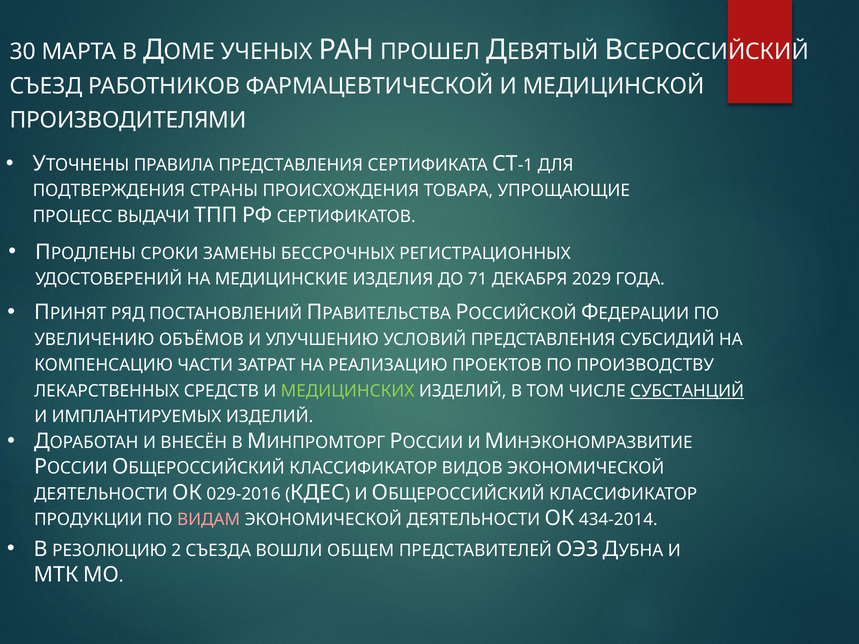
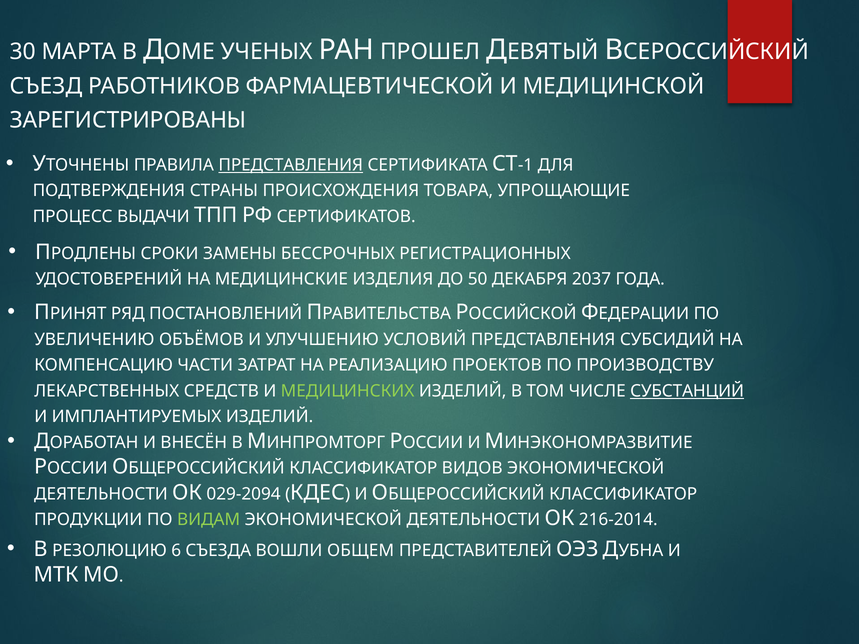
ПРОИЗВОДИТЕЛЯМИ: ПРОИЗВОДИТЕЛЯМИ -> ЗАРЕГИСТРИРОВАНЫ
ПРЕДСТАВЛЕНИЯ at (291, 165) underline: none -> present
71: 71 -> 50
2029: 2029 -> 2037
029-2016: 029-2016 -> 029-2094
ВИДАМ colour: pink -> light green
434-2014: 434-2014 -> 216-2014
2: 2 -> 6
